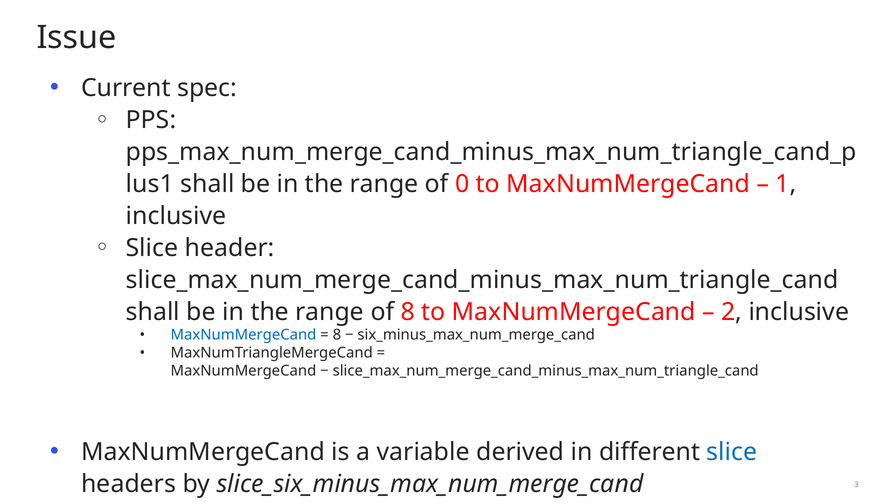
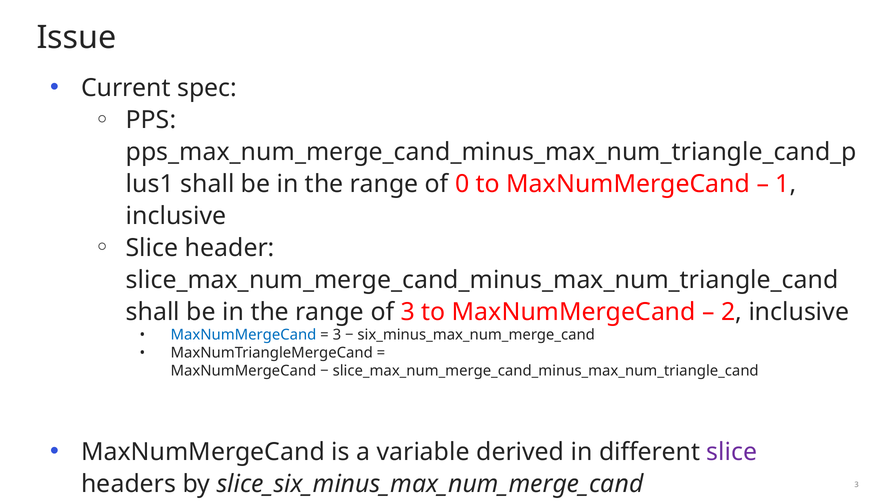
of 8: 8 -> 3
8 at (337, 335): 8 -> 3
slice at (732, 451) colour: blue -> purple
